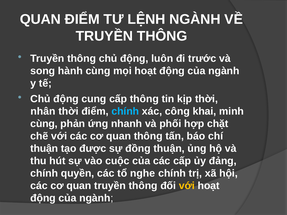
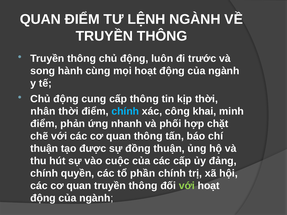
cùng at (44, 124): cùng -> điểm
nghe: nghe -> phần
với at (187, 186) colour: yellow -> light green
